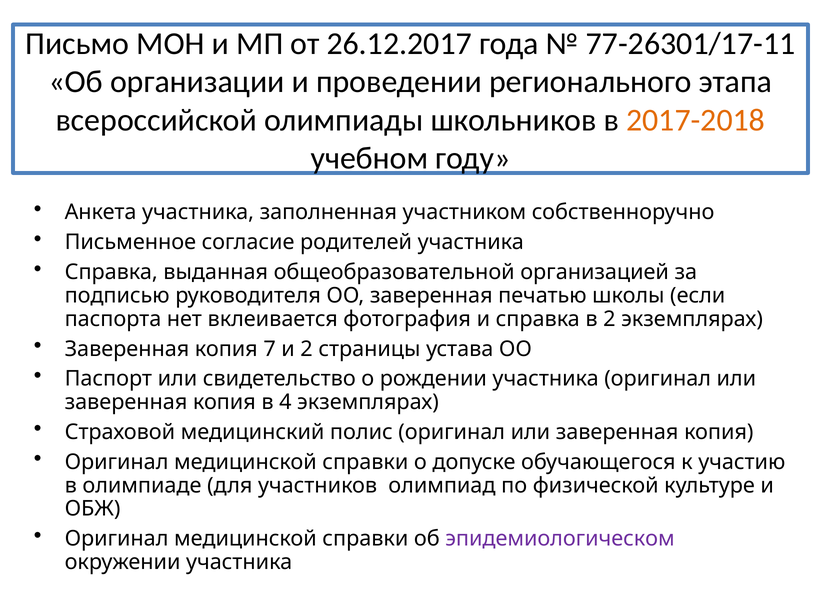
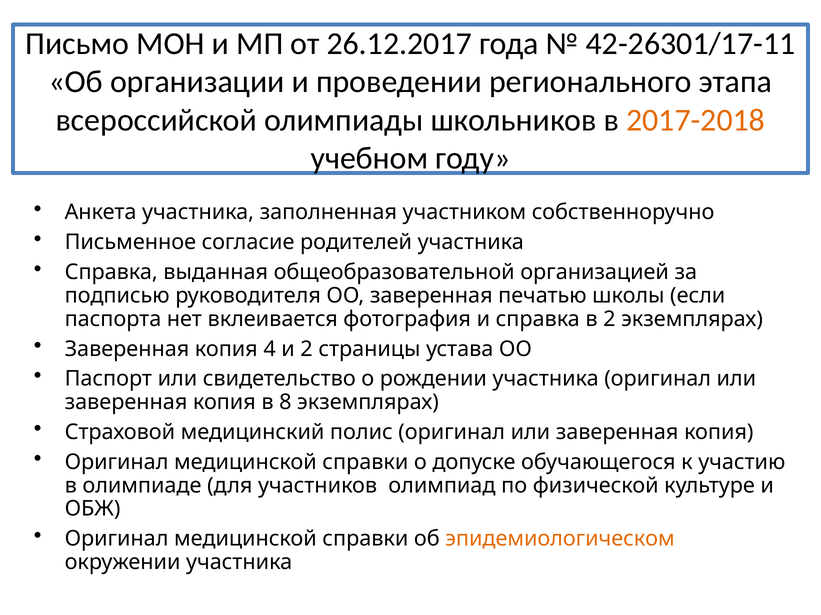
77-26301/17-11: 77-26301/17-11 -> 42-26301/17-11
7: 7 -> 4
4: 4 -> 8
эпидемиологическом colour: purple -> orange
